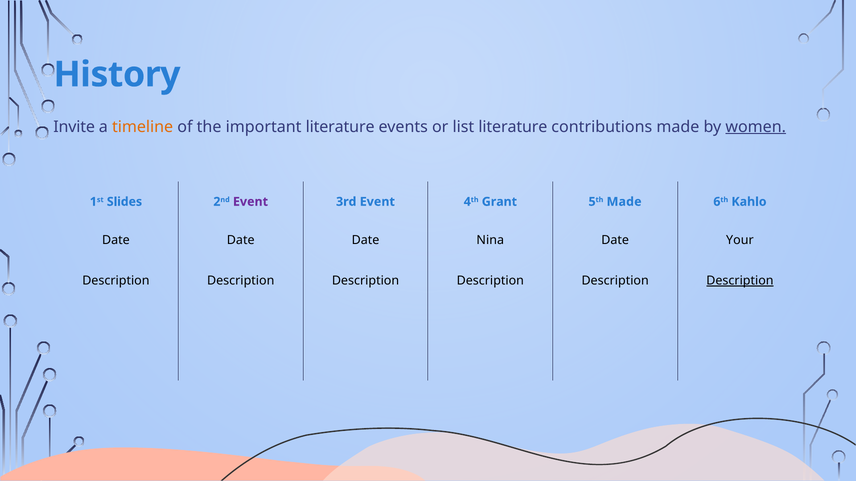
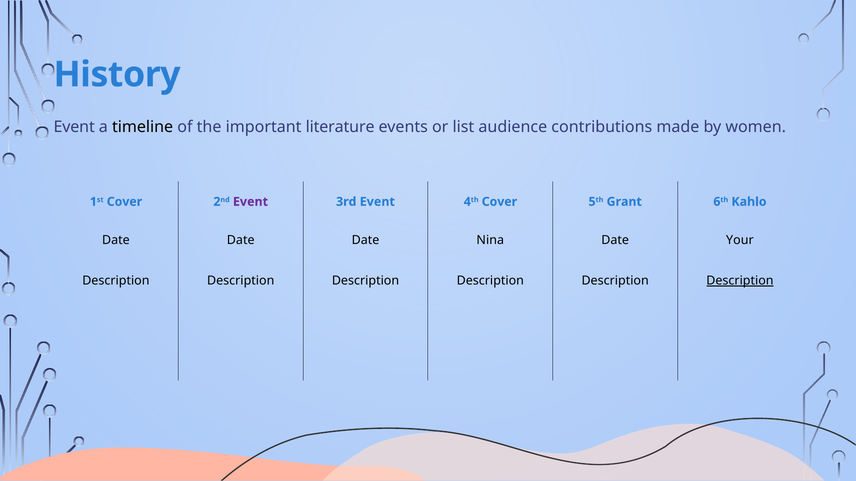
Invite at (74, 127): Invite -> Event
timeline colour: orange -> black
list literature: literature -> audience
women underline: present -> none
1st Slides: Slides -> Cover
4th Grant: Grant -> Cover
5th Made: Made -> Grant
